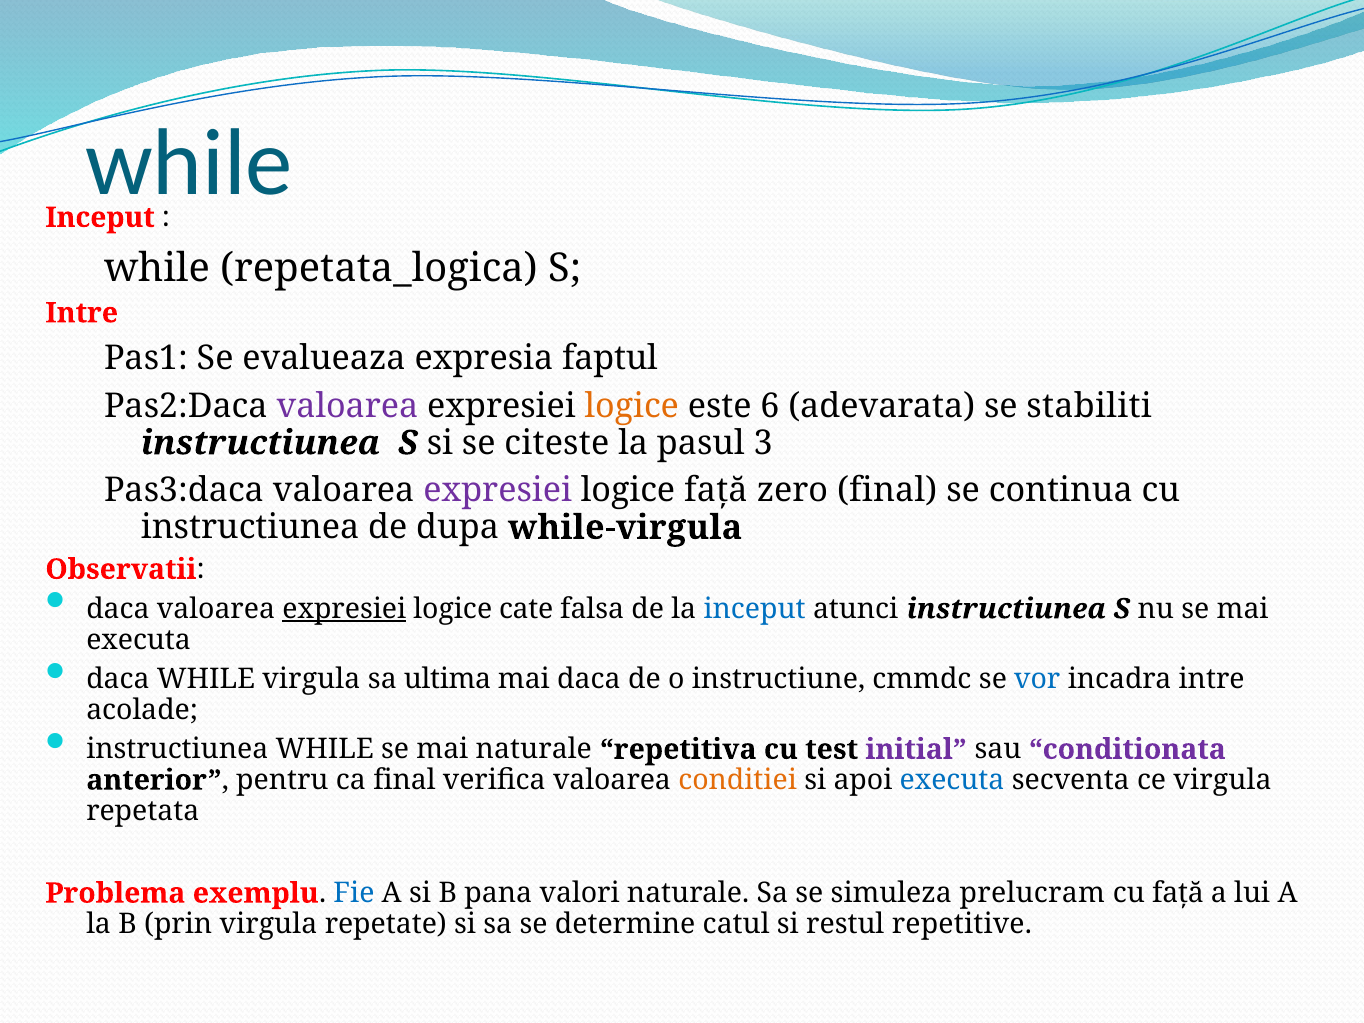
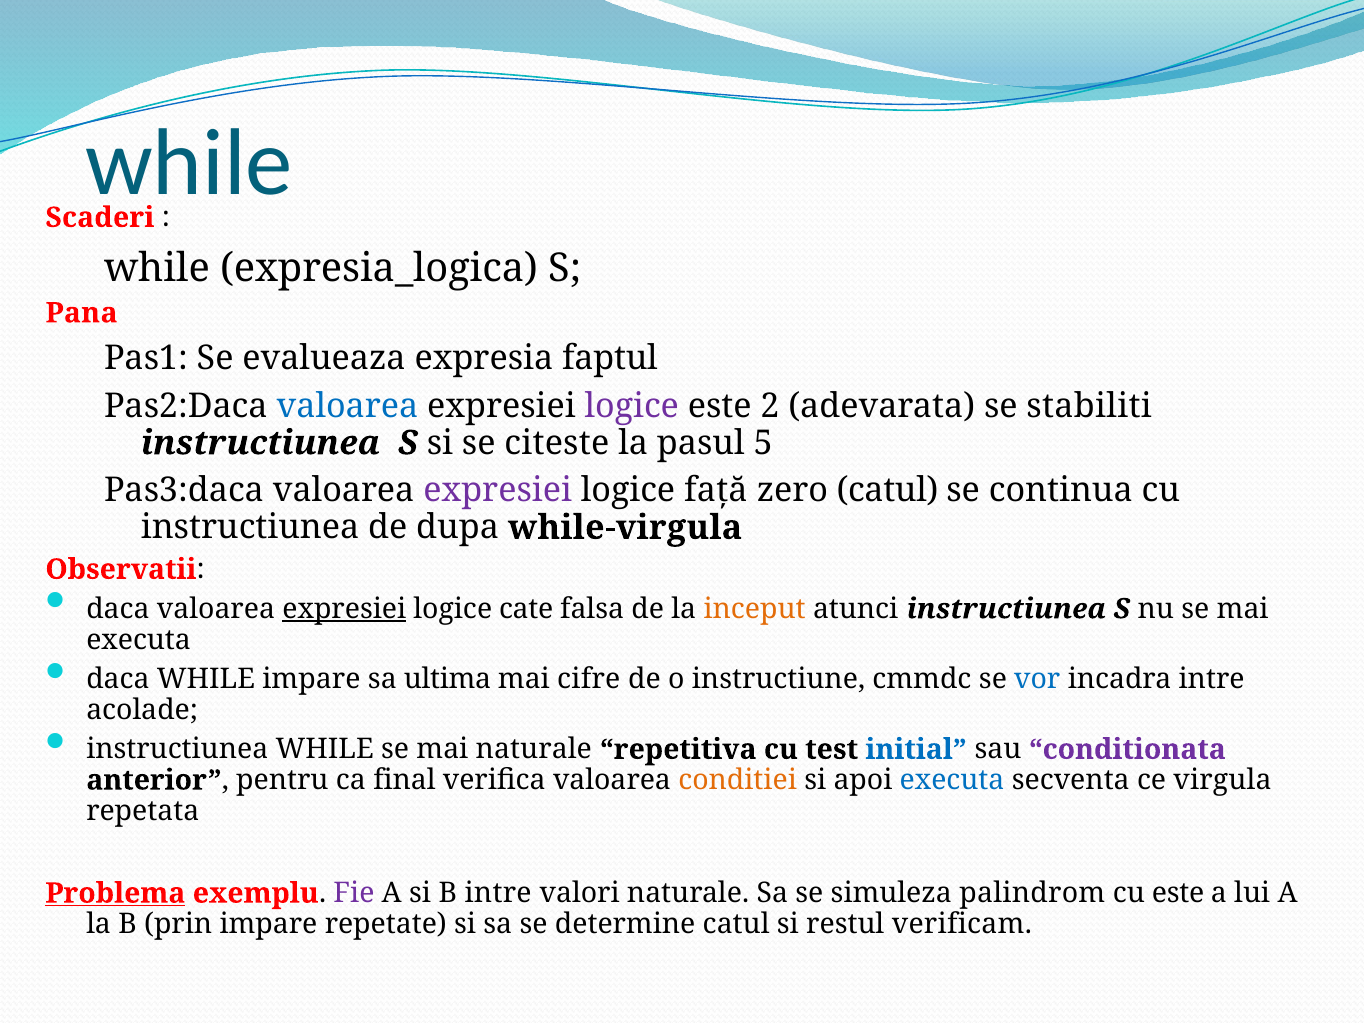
Inceput at (100, 218): Inceput -> Scaderi
repetata_logica: repetata_logica -> expresia_logica
Intre at (82, 313): Intre -> Pana
valoarea at (347, 406) colour: purple -> blue
logice at (632, 406) colour: orange -> purple
6: 6 -> 2
3: 3 -> 5
zero final: final -> catul
inceput at (755, 609) colour: blue -> orange
WHILE virgula: virgula -> impare
mai daca: daca -> cifre
initial colour: purple -> blue
Problema underline: none -> present
Fie colour: blue -> purple
B pana: pana -> intre
prelucram: prelucram -> palindrom
cu față: față -> este
prin virgula: virgula -> impare
repetitive: repetitive -> verificam
